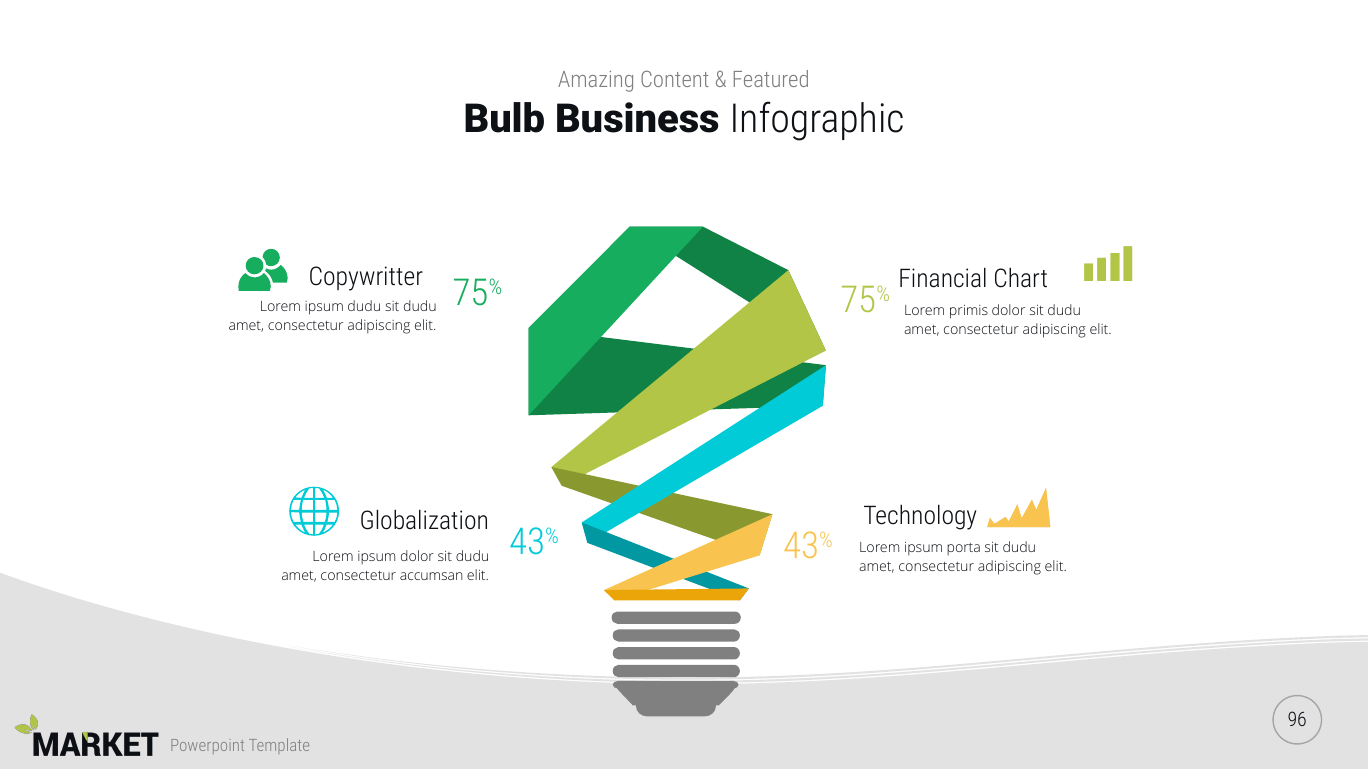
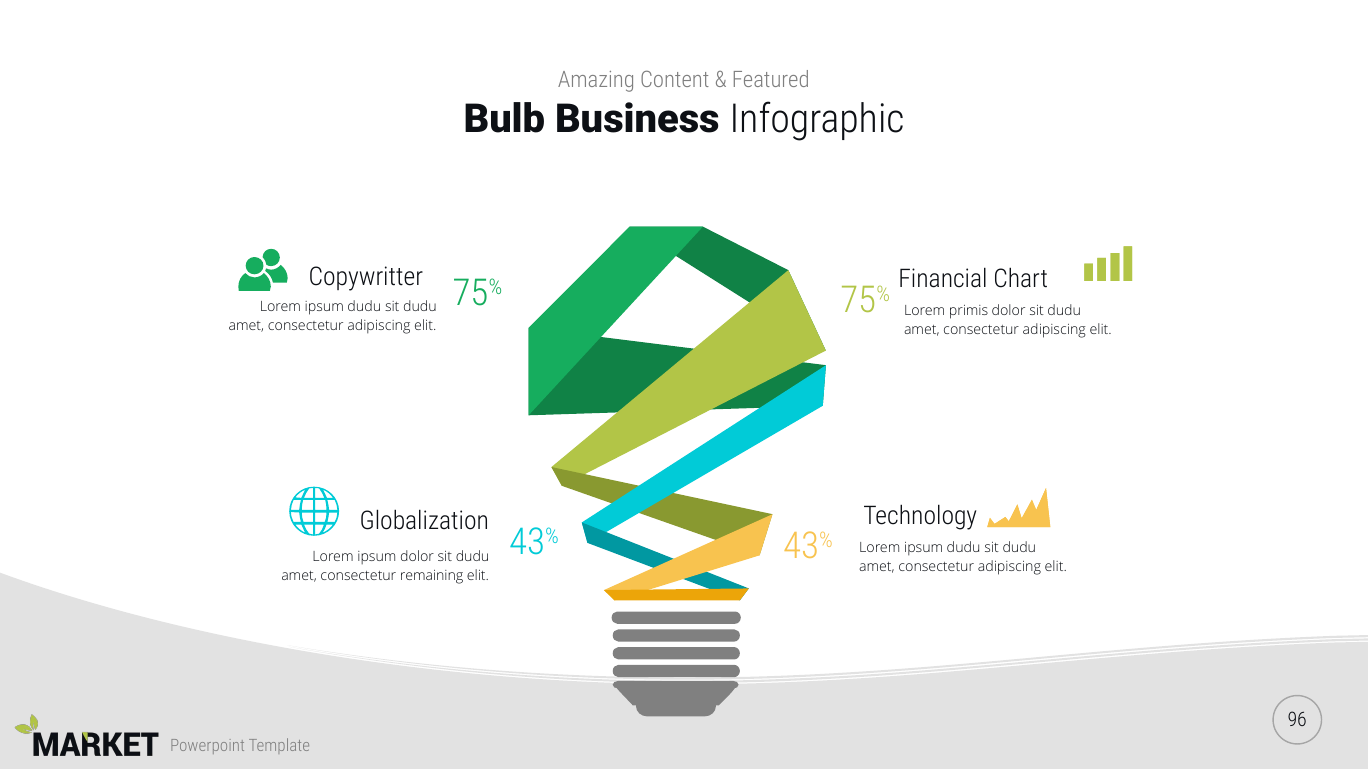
43% Lorem ipsum porta: porta -> dudu
accumsan: accumsan -> remaining
